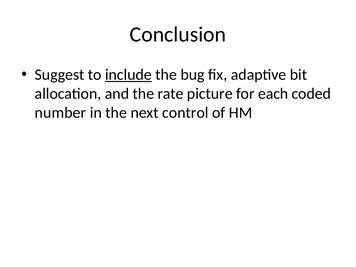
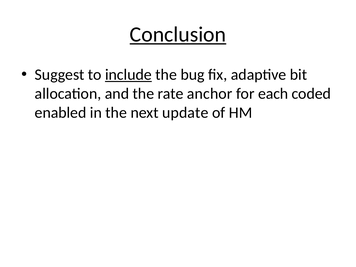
Conclusion underline: none -> present
picture: picture -> anchor
number: number -> enabled
control: control -> update
